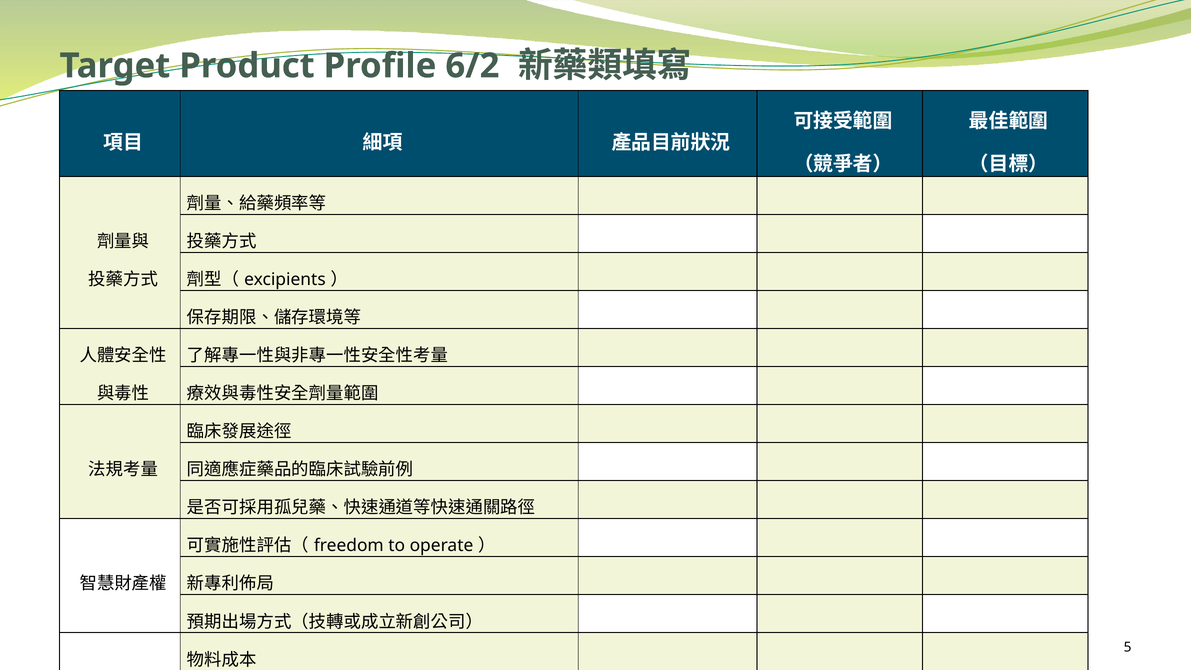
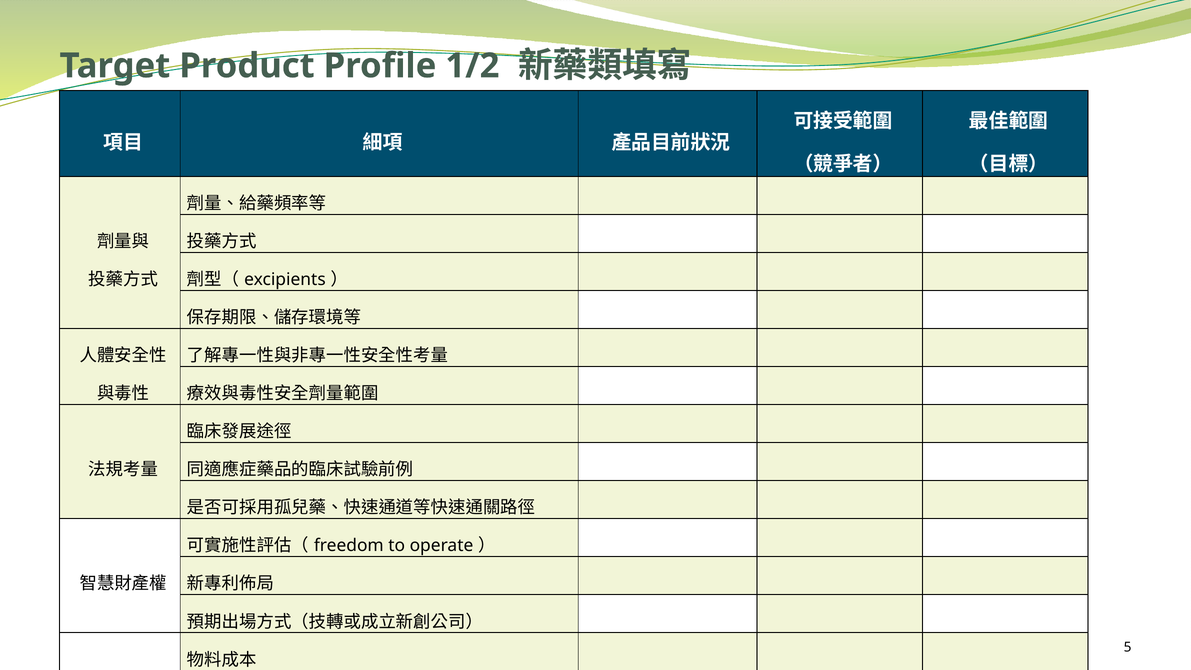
6/2: 6/2 -> 1/2
